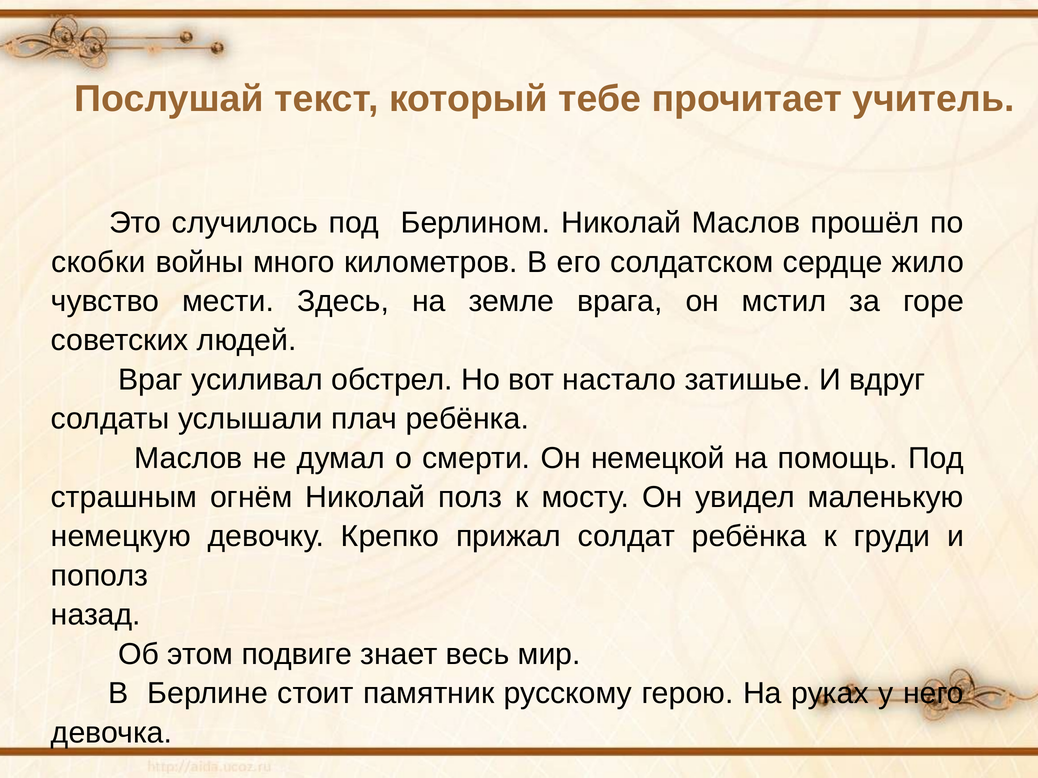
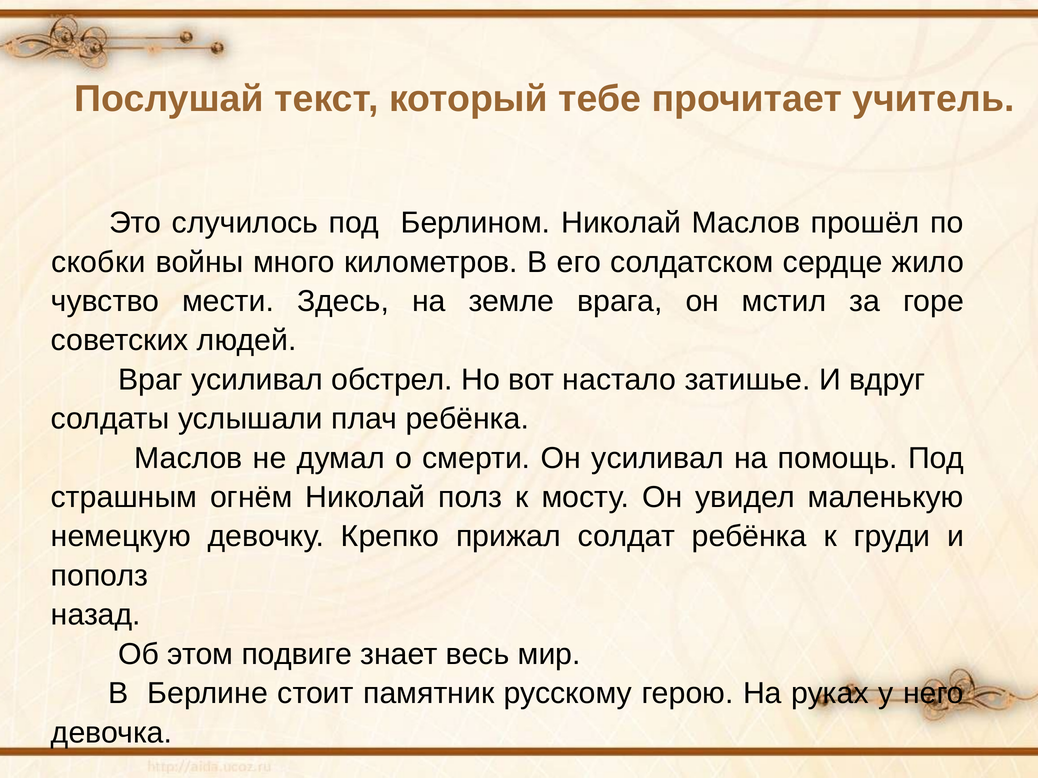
Он немецкой: немецкой -> усиливал
